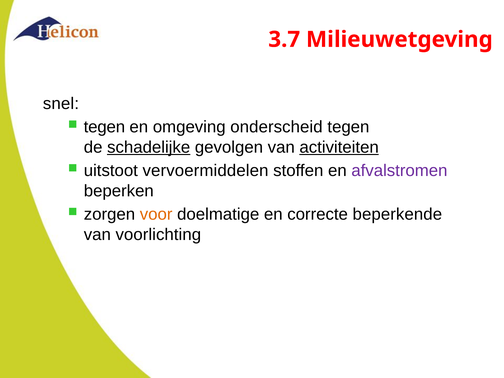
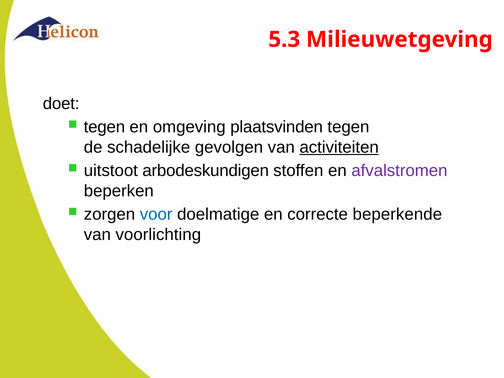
3.7: 3.7 -> 5.3
snel: snel -> doet
onderscheid: onderscheid -> plaatsvinden
schadelijke underline: present -> none
vervoermiddelen: vervoermiddelen -> arbodeskundigen
voor colour: orange -> blue
